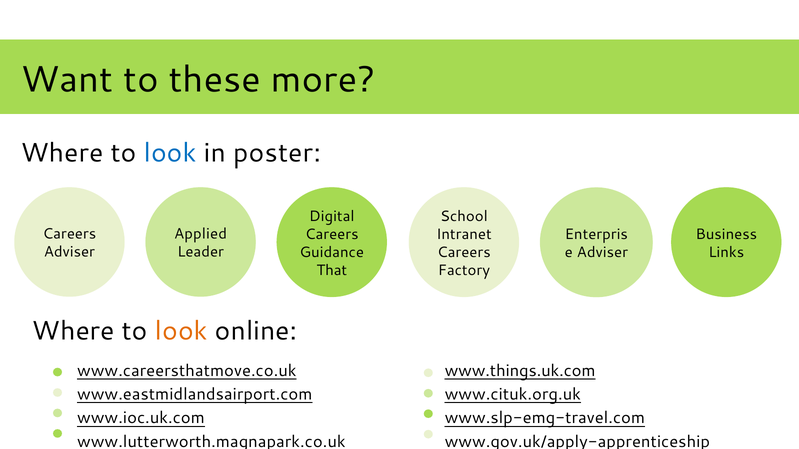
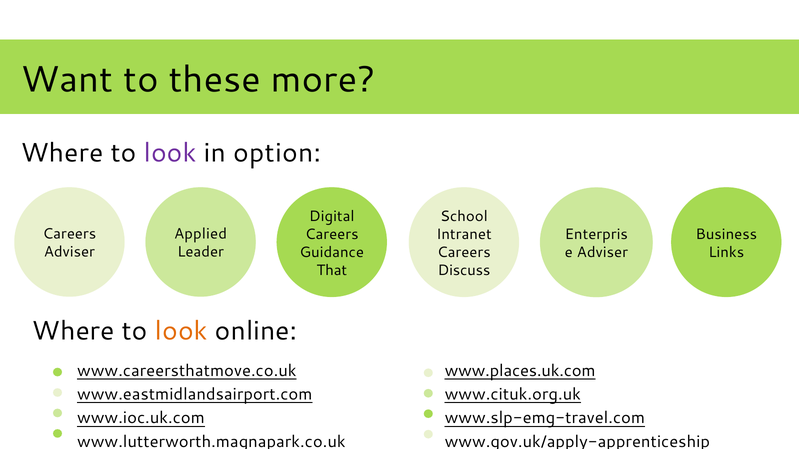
look at (170, 153) colour: blue -> purple
poster: poster -> option
Factory: Factory -> Discuss
www.things.uk.com: www.things.uk.com -> www.places.uk.com
